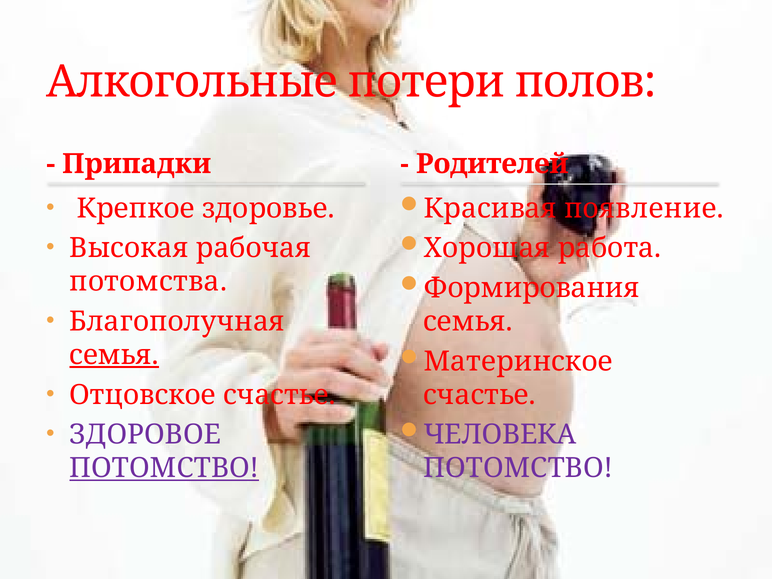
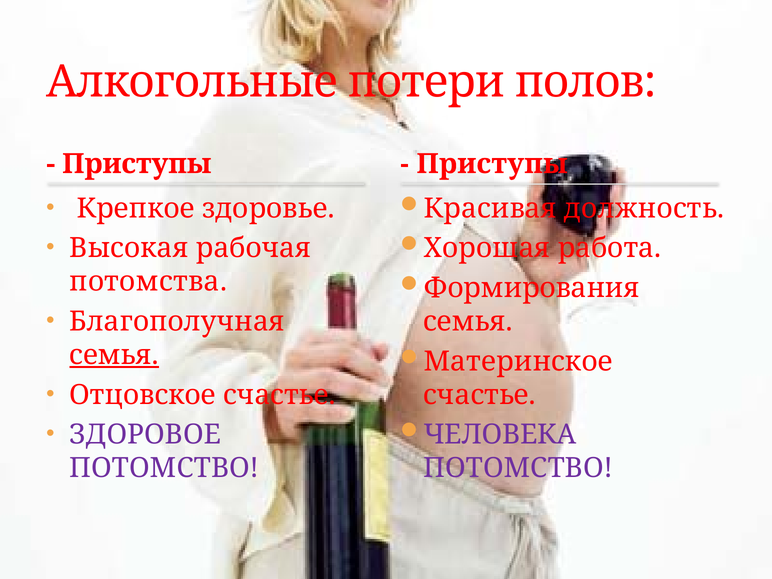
Припадки at (137, 164): Припадки -> Приступы
Родителей at (492, 164): Родителей -> Приступы
появление: появление -> должность
ПОТОМСТВО at (164, 468) underline: present -> none
